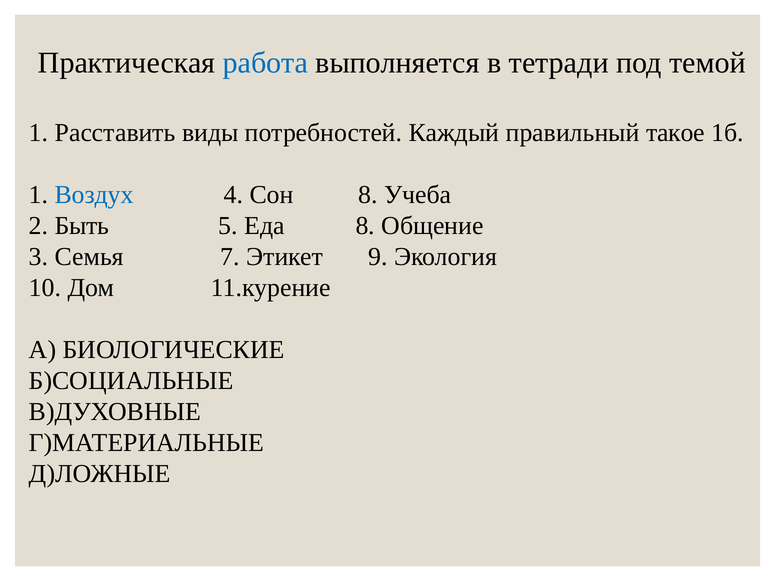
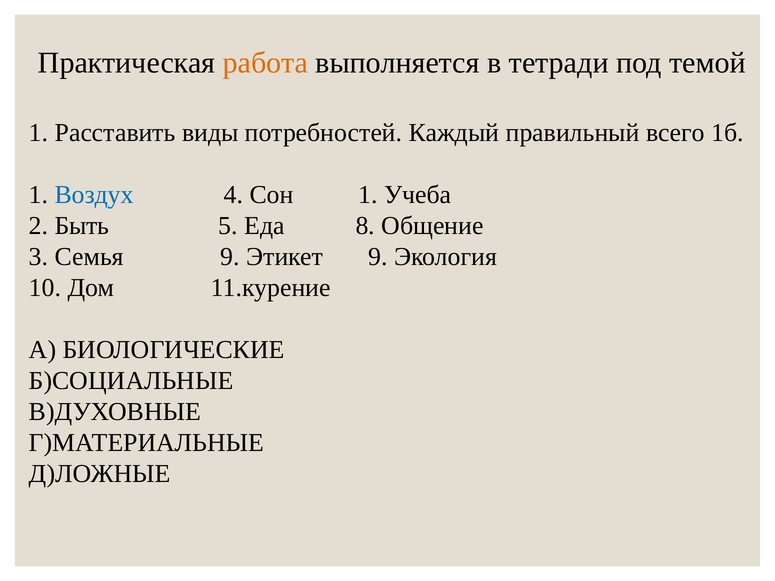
работа colour: blue -> orange
такое: такое -> всего
Сон 8: 8 -> 1
Семья 7: 7 -> 9
